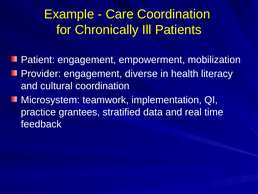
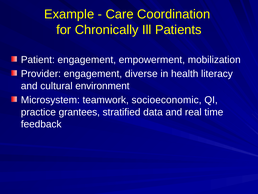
cultural coordination: coordination -> environment
implementation: implementation -> socioeconomic
